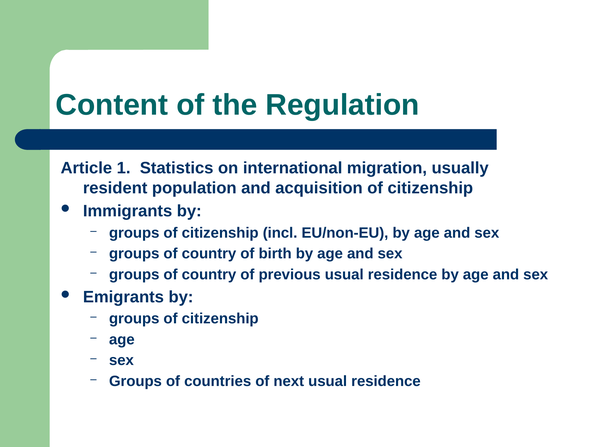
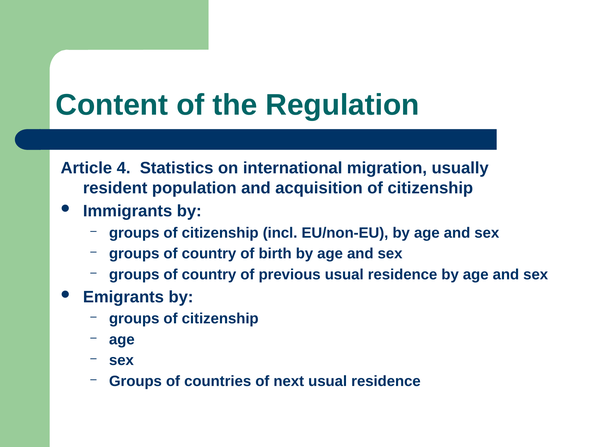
1: 1 -> 4
